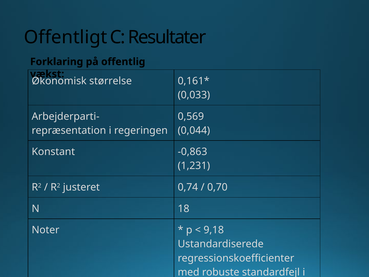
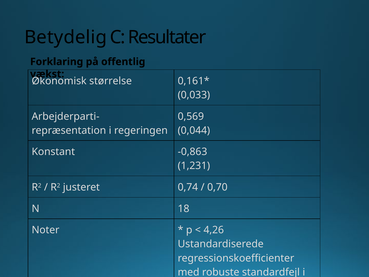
Offentligt: Offentligt -> Betydelig
9,18: 9,18 -> 4,26
